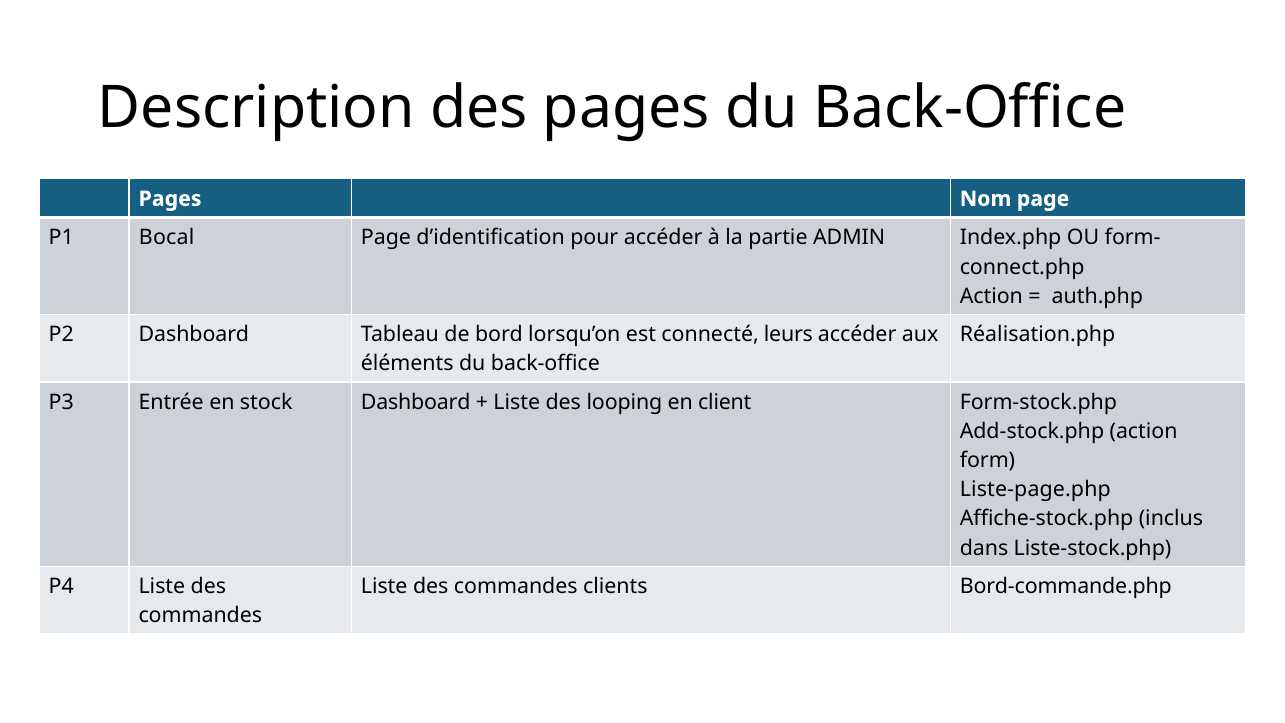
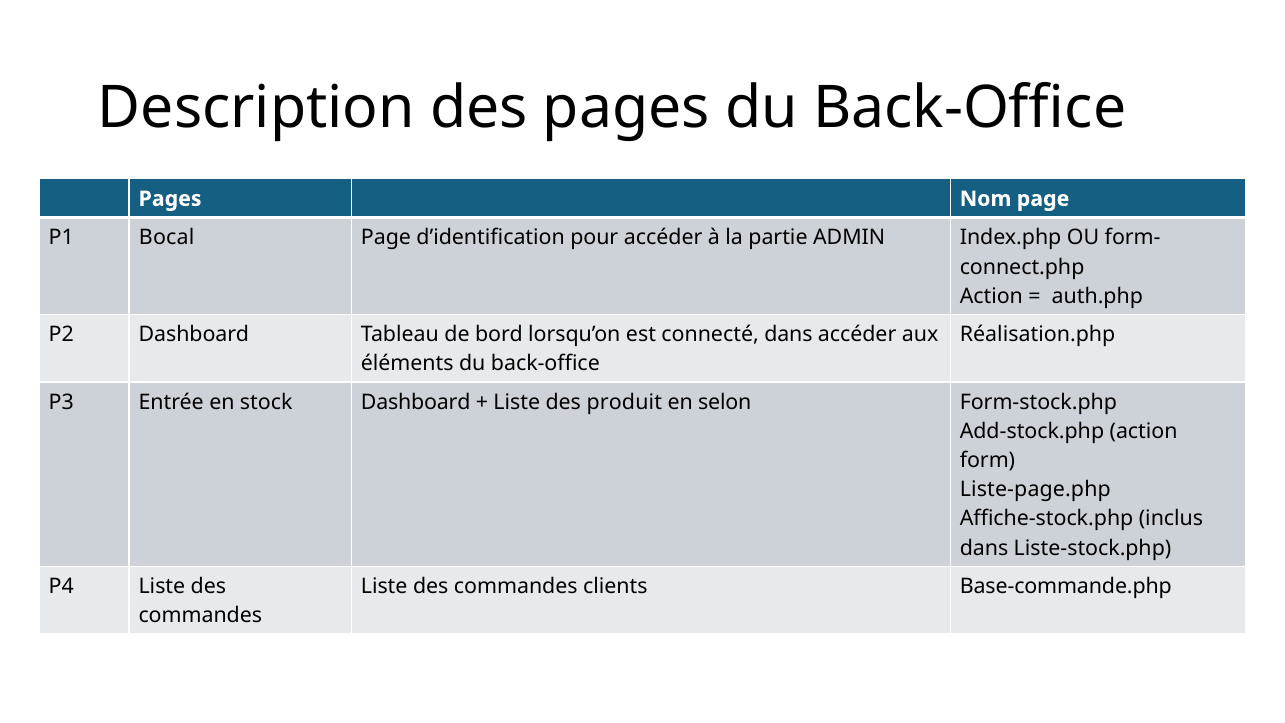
connecté leurs: leurs -> dans
looping: looping -> produit
client: client -> selon
Bord-commande.php: Bord-commande.php -> Base-commande.php
